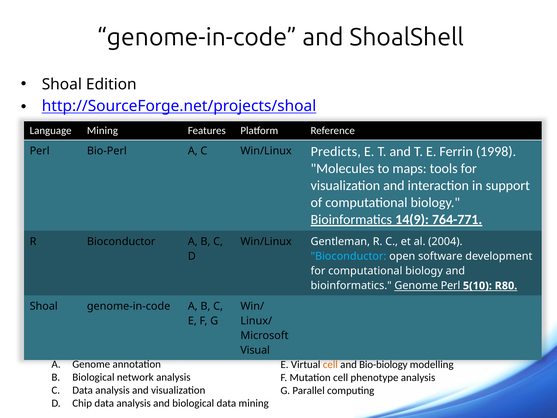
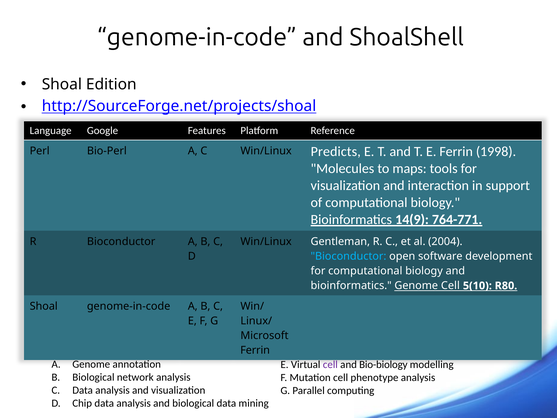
Language Mining: Mining -> Google
Genome Perl: Perl -> Cell
Visual at (255, 350): Visual -> Ferrin
cell at (330, 364) colour: orange -> purple
